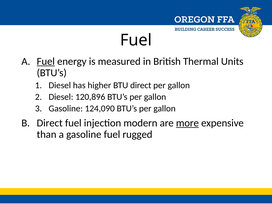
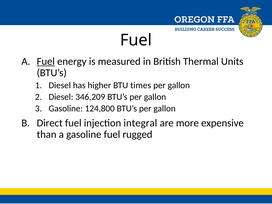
BTU direct: direct -> times
120,896: 120,896 -> 346,209
124,090: 124,090 -> 124,800
modern: modern -> integral
more underline: present -> none
